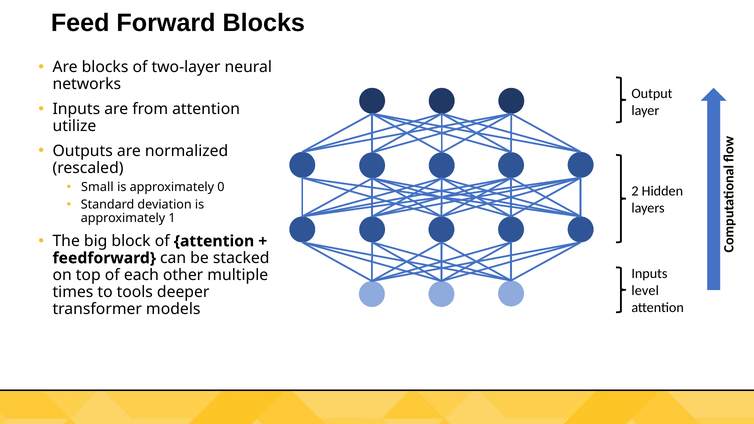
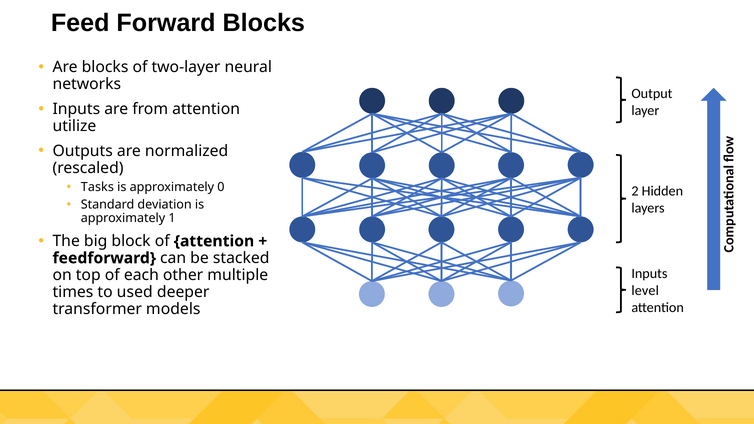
Small: Small -> Tasks
tools: tools -> used
